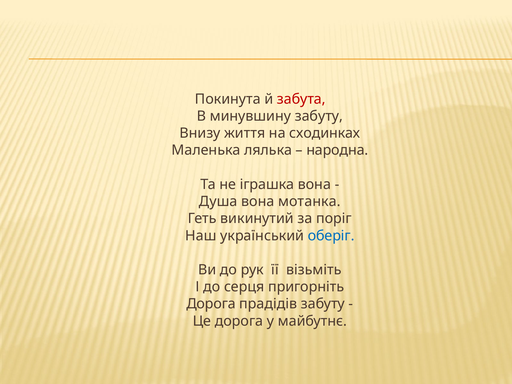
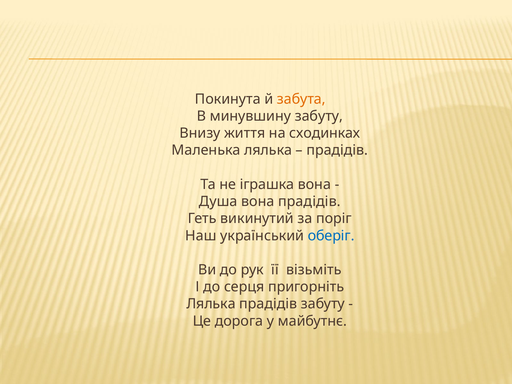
забута colour: red -> orange
народна at (337, 150): народна -> прадідів
вона мотанка: мотанка -> прадідів
Дорога at (211, 304): Дорога -> Лялька
